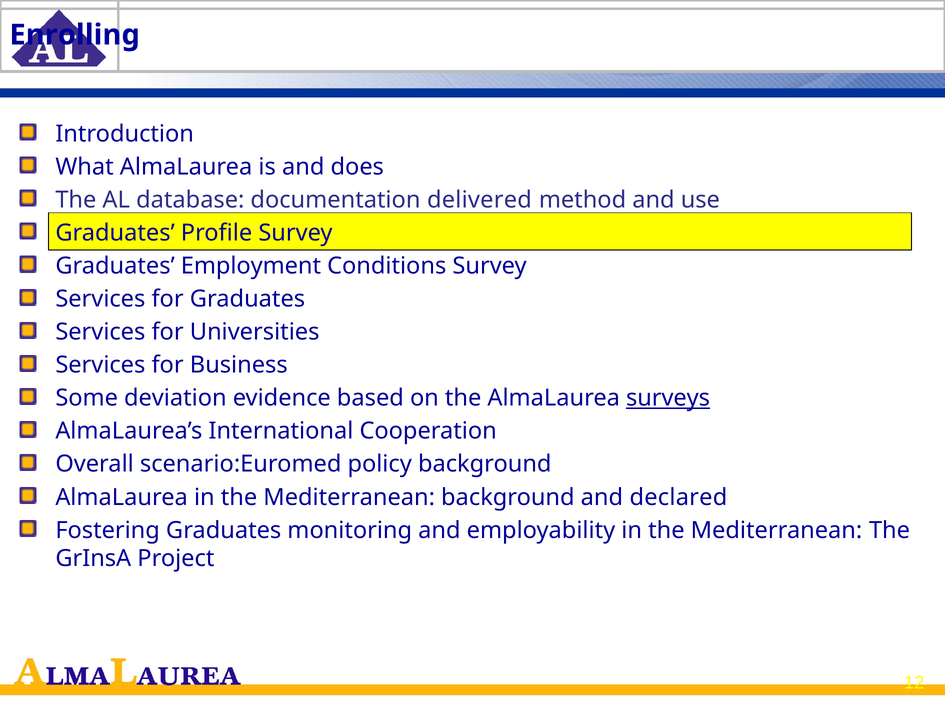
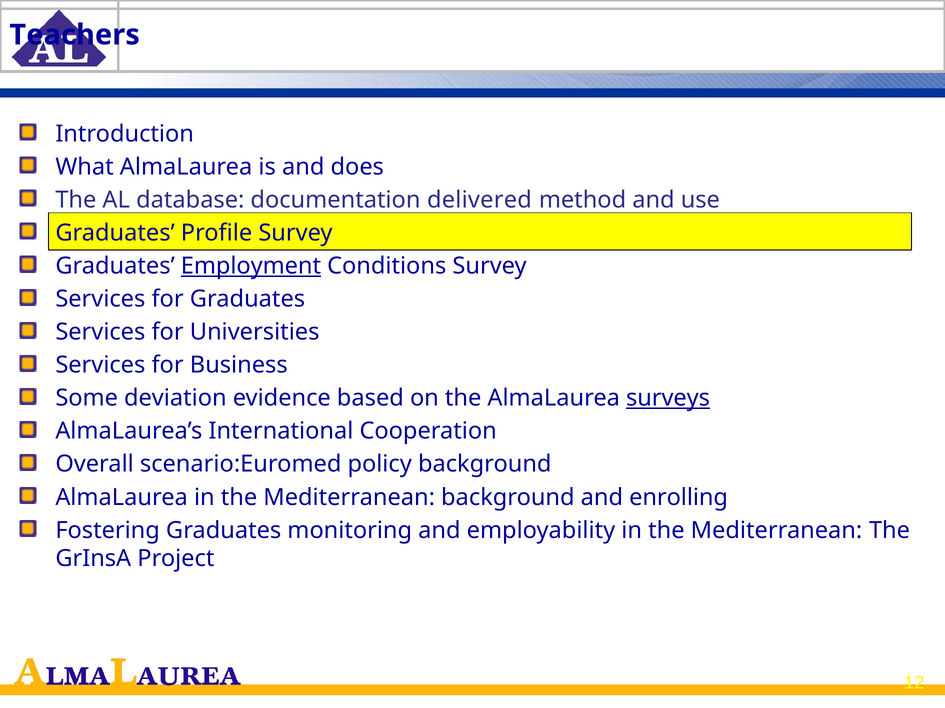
Enrolling: Enrolling -> Teachers
Employment underline: none -> present
declared: declared -> enrolling
